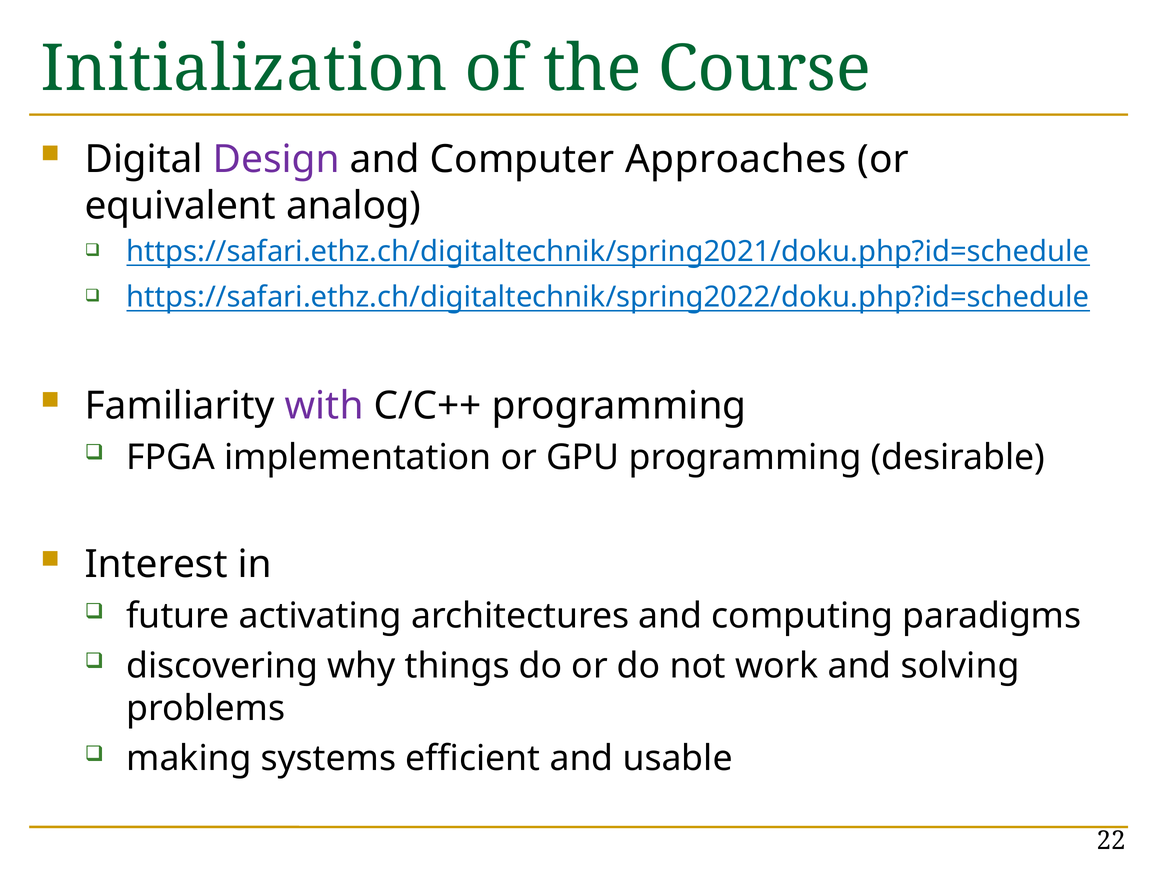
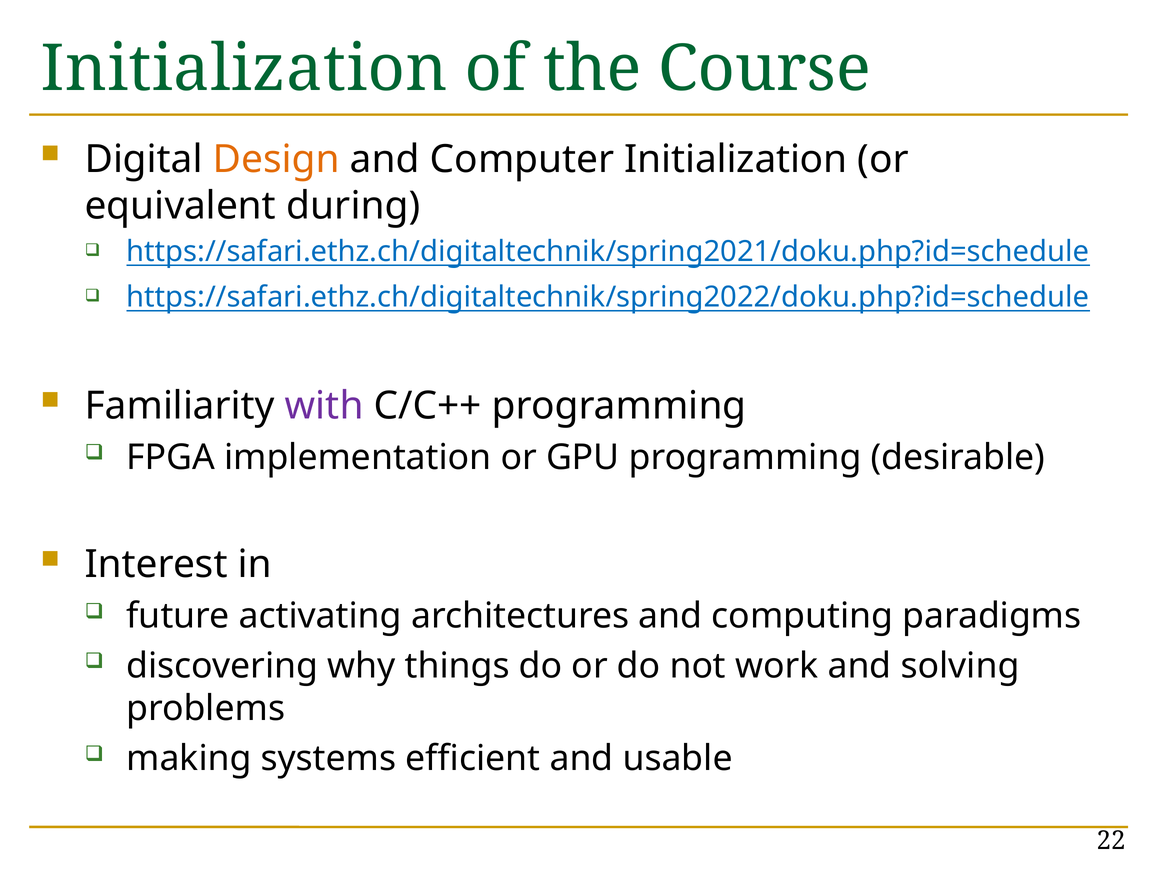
Design colour: purple -> orange
Computer Approaches: Approaches -> Initialization
analog: analog -> during
